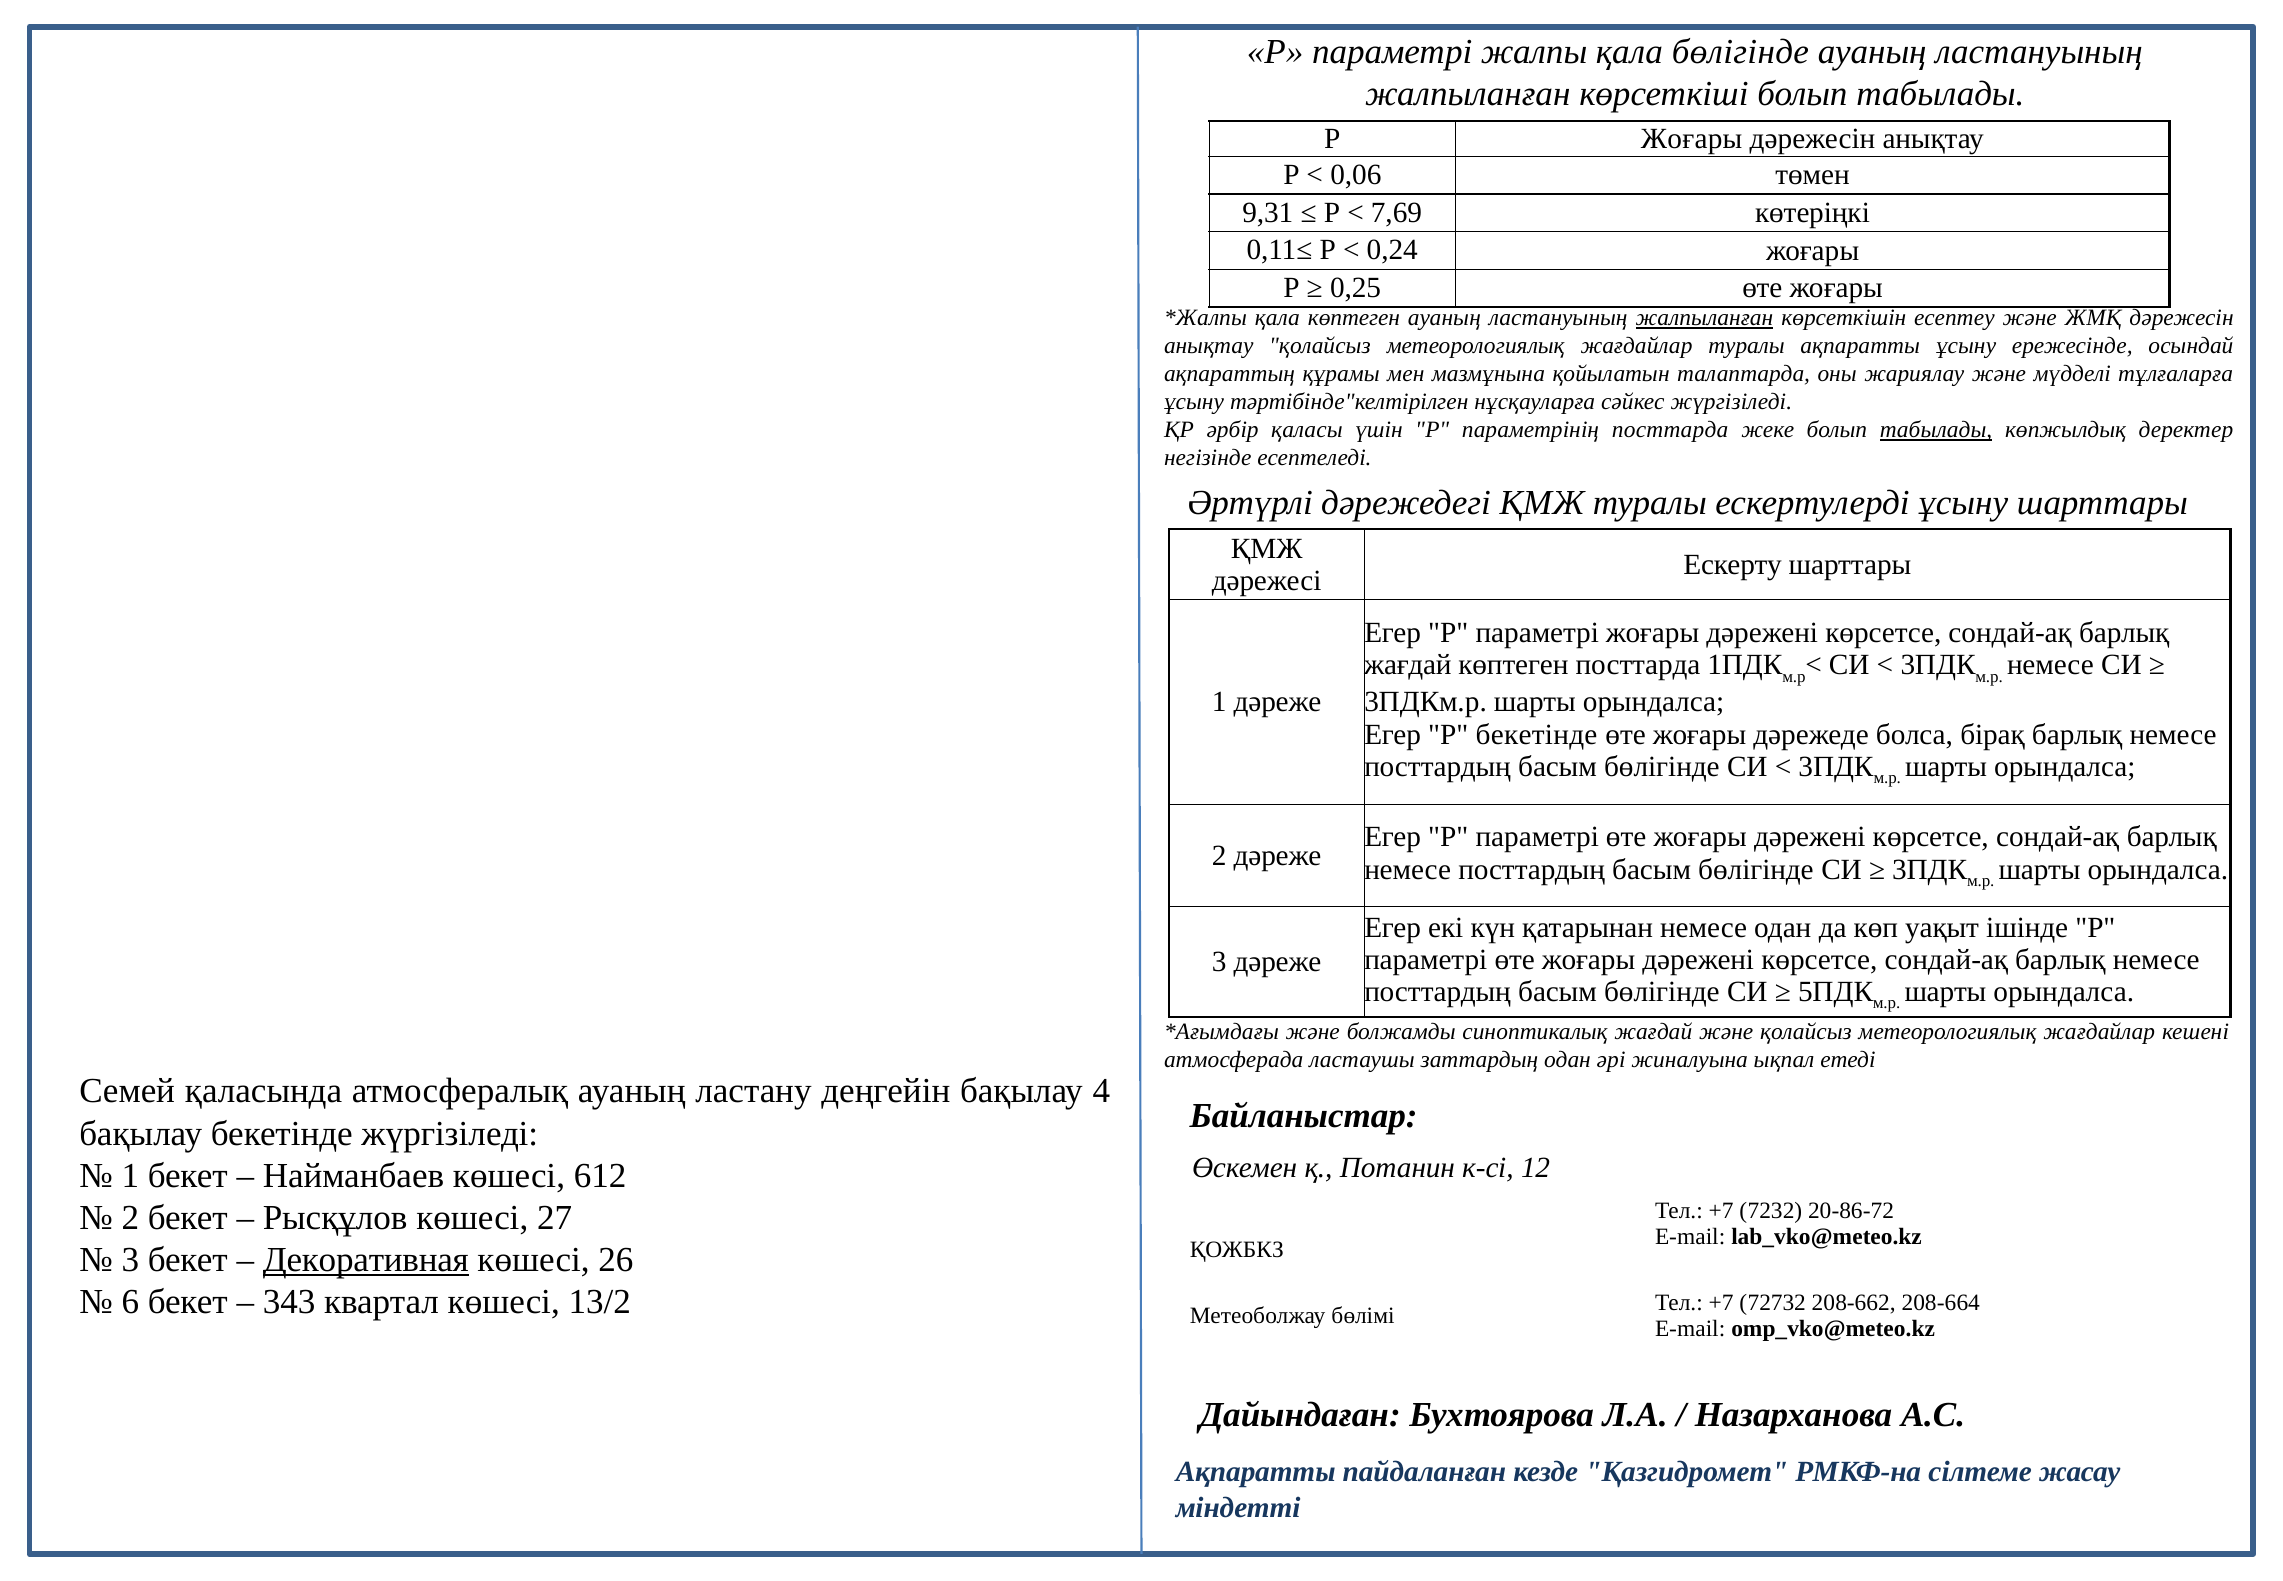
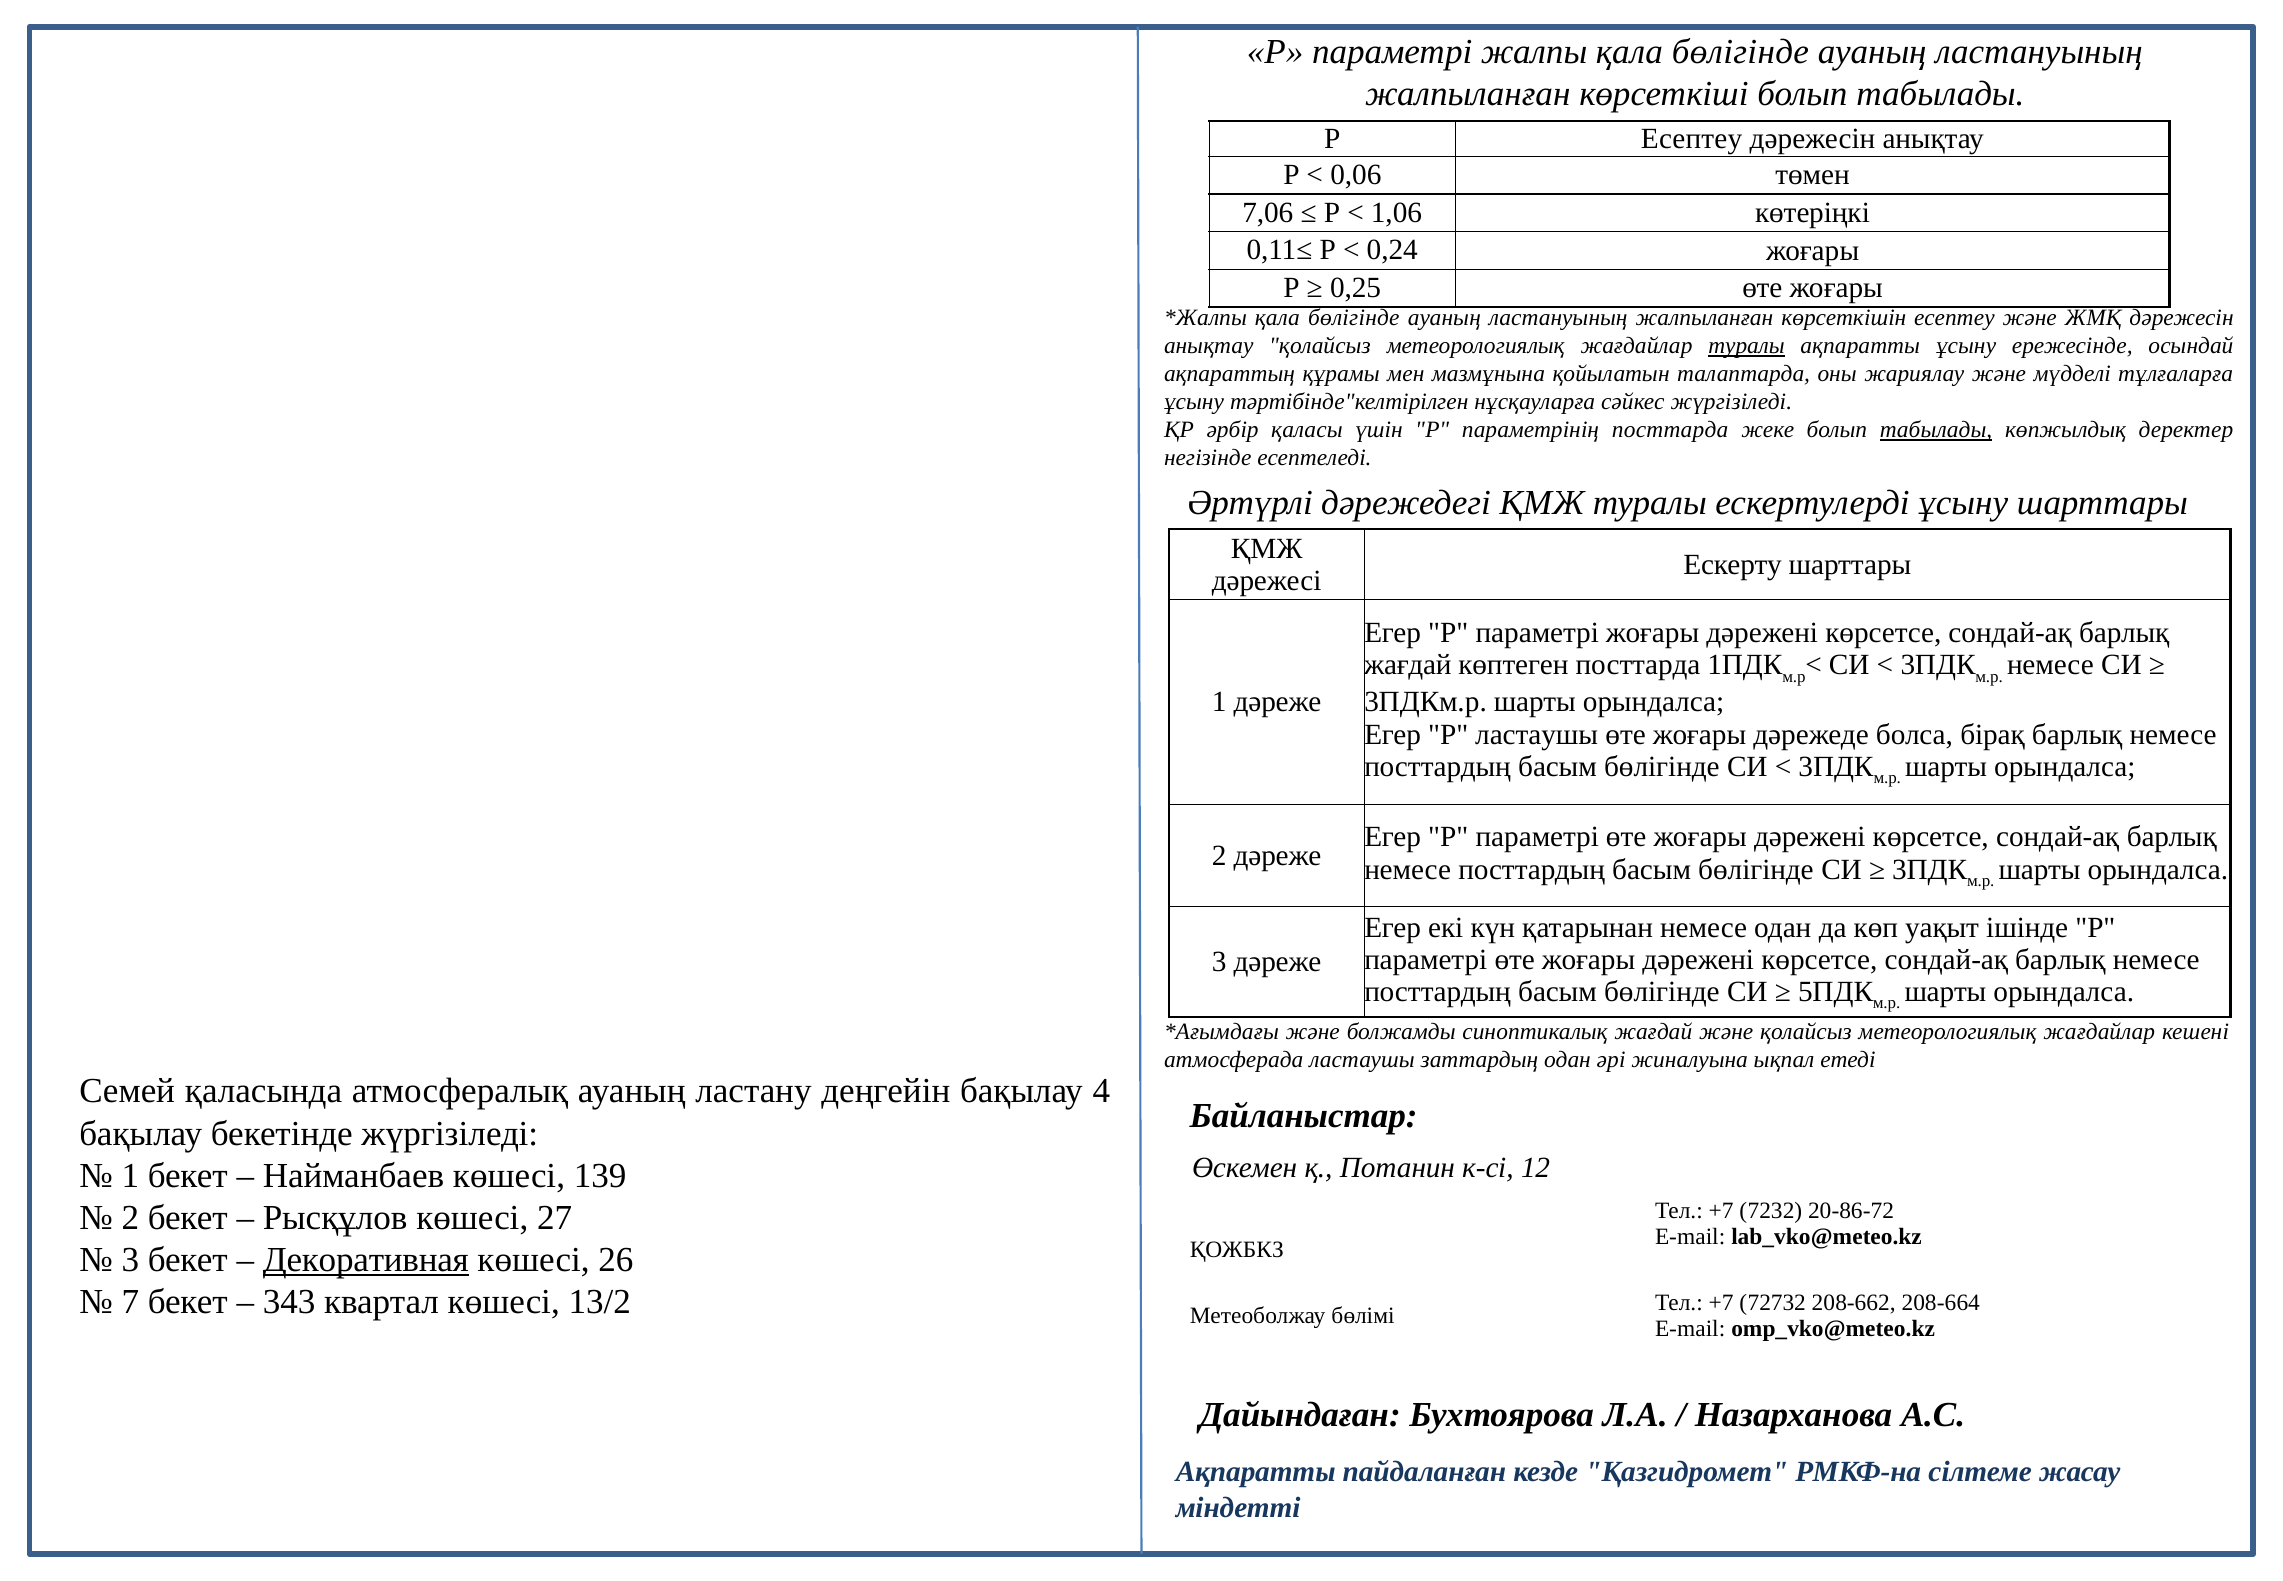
Р Жоғары: Жоғары -> Есептеу
9,31: 9,31 -> 7,06
7,69: 7,69 -> 1,06
көптеген at (1354, 318): көптеген -> бөлігінде
жалпыланған at (1704, 318) underline: present -> none
туралы at (1747, 346) underline: none -> present
P бекетінде: бекетінде -> ластаушы
612: 612 -> 139
6: 6 -> 7
